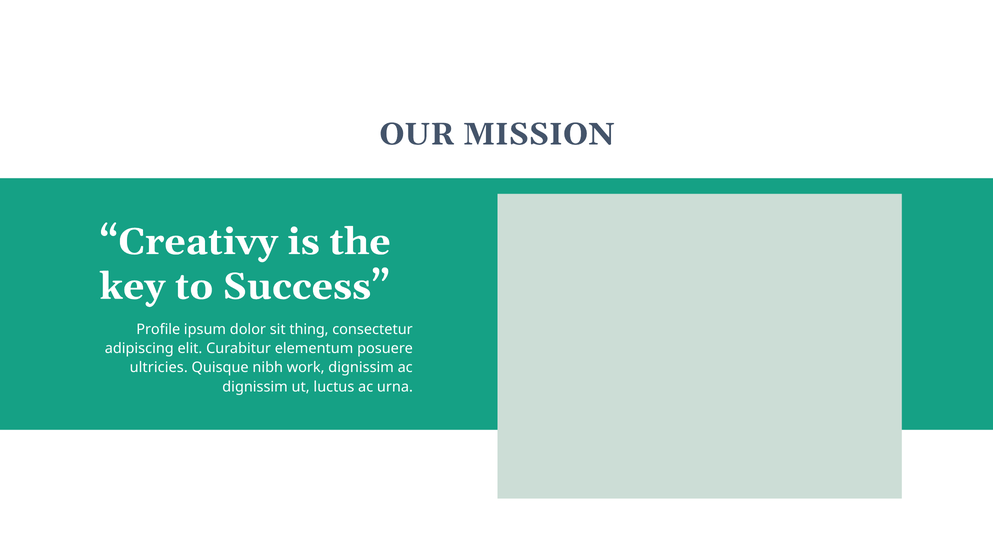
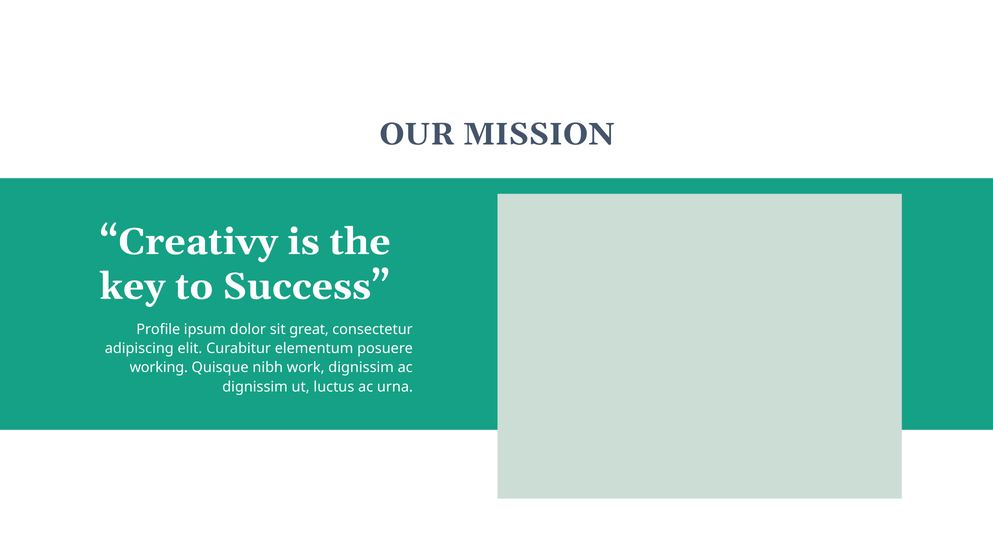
thing: thing -> great
ultricies: ultricies -> working
